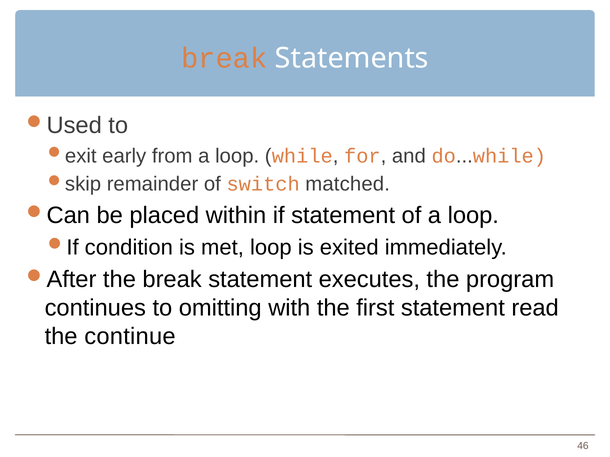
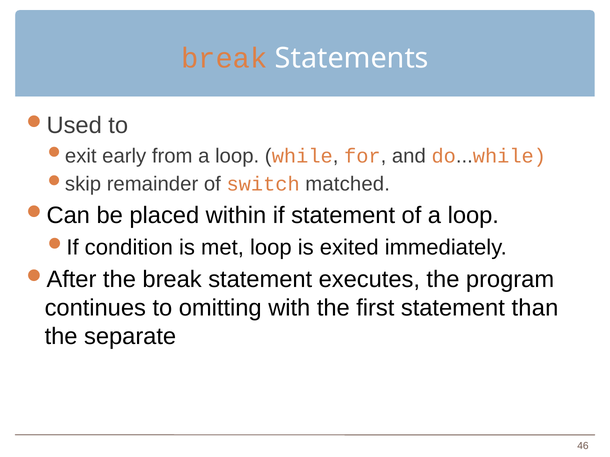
read: read -> than
continue: continue -> separate
